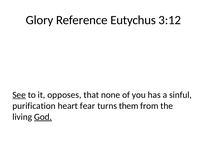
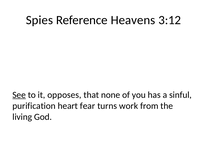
Glory: Glory -> Spies
Eutychus: Eutychus -> Heavens
them: them -> work
God underline: present -> none
